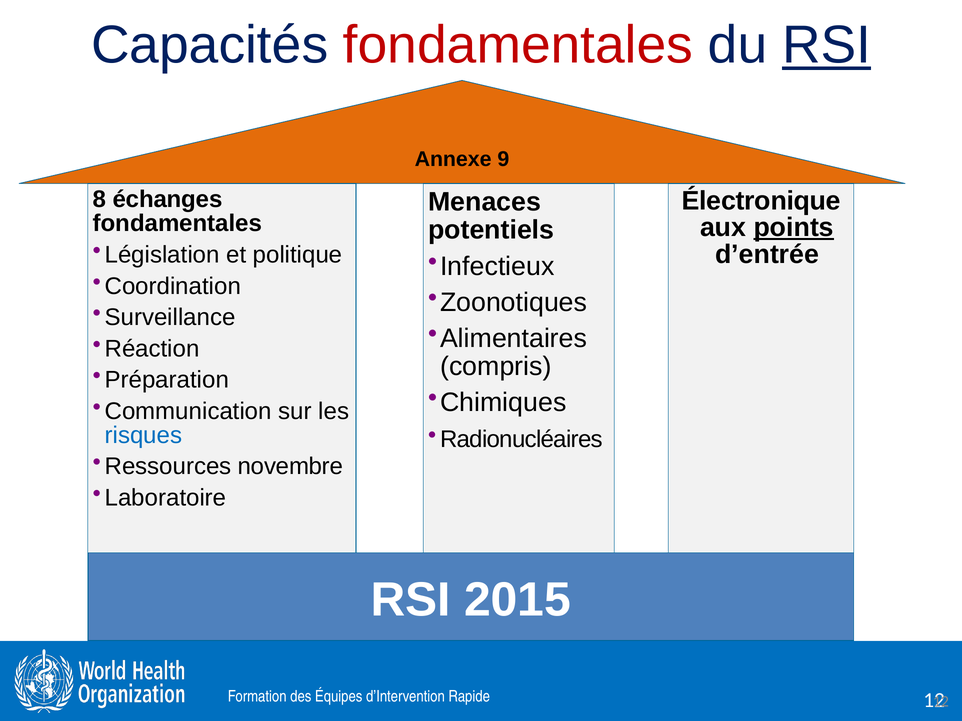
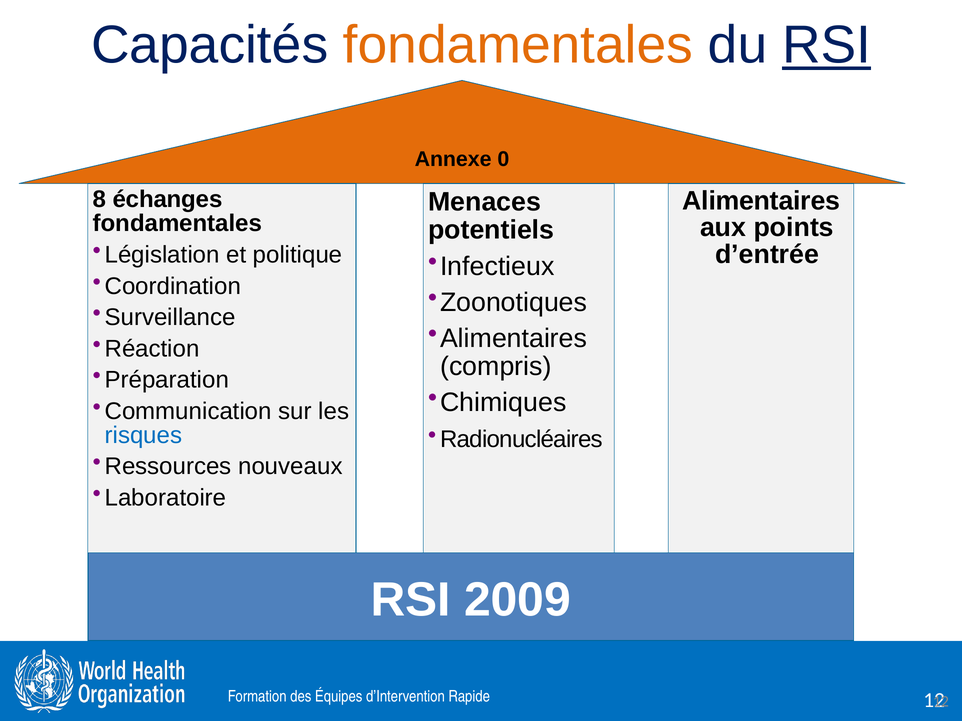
fondamentales at (518, 45) colour: red -> orange
9: 9 -> 0
Électronique at (761, 201): Électronique -> Alimentaires
points underline: present -> none
novembre: novembre -> nouveaux
2015: 2015 -> 2009
